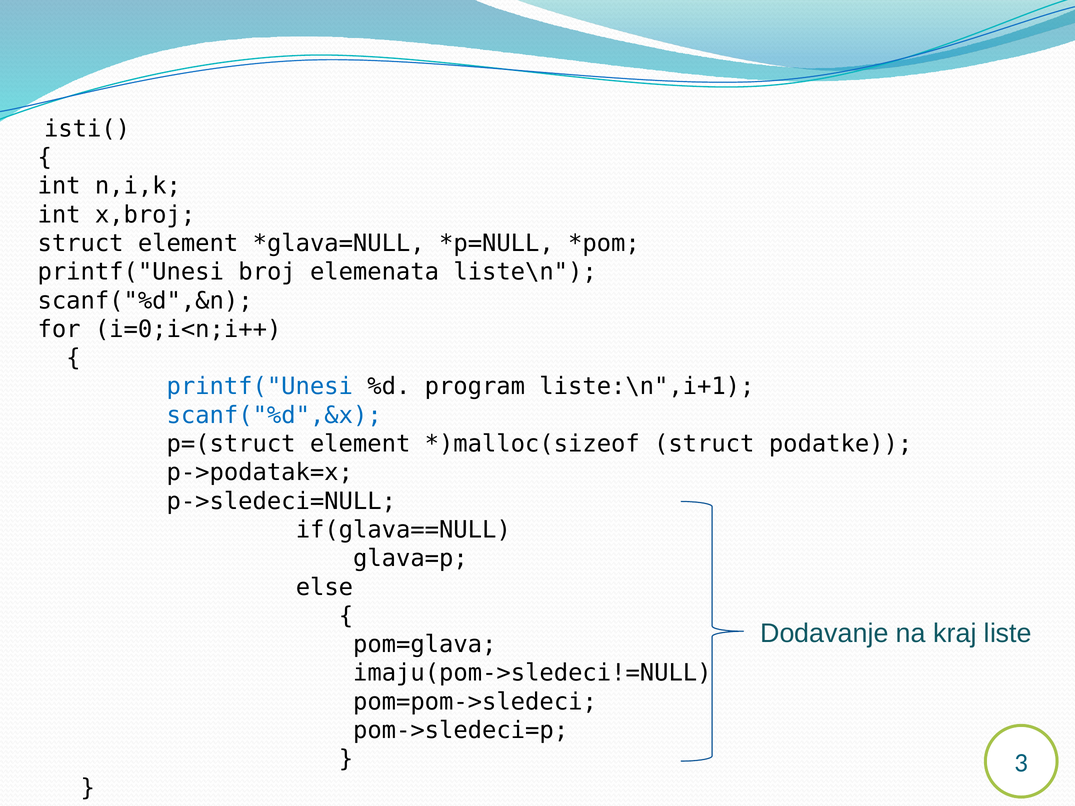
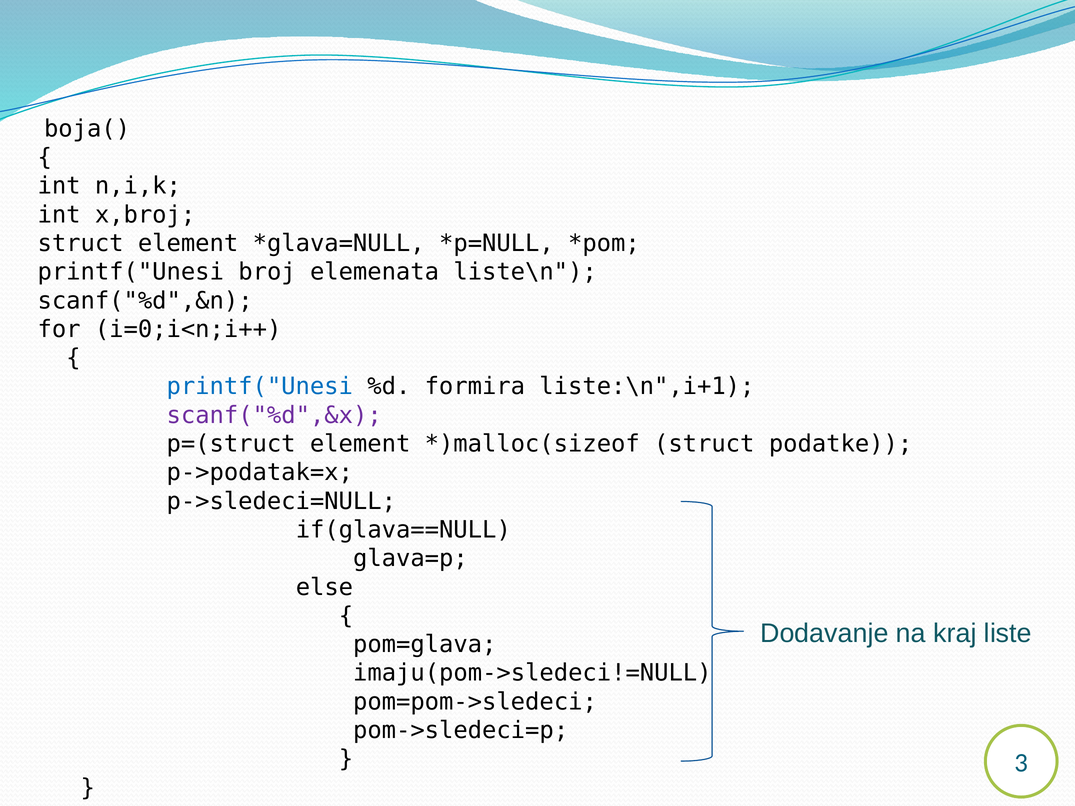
isti(: isti( -> boja(
program: program -> formira
scanf("%d",&x colour: blue -> purple
